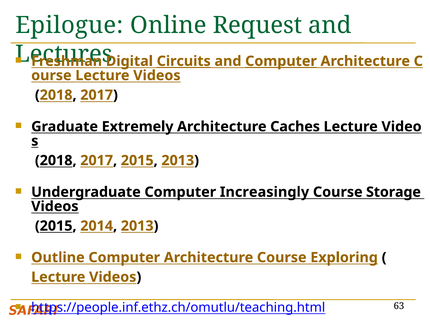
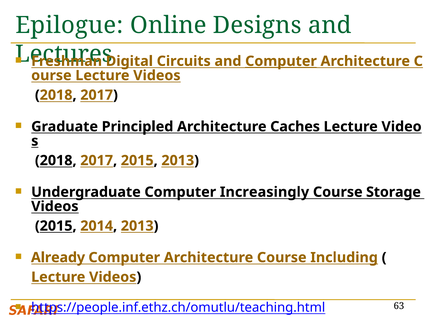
Request: Request -> Designs
Circuits underline: present -> none
Extremely: Extremely -> Principled
Outline: Outline -> Already
Exploring: Exploring -> Including
